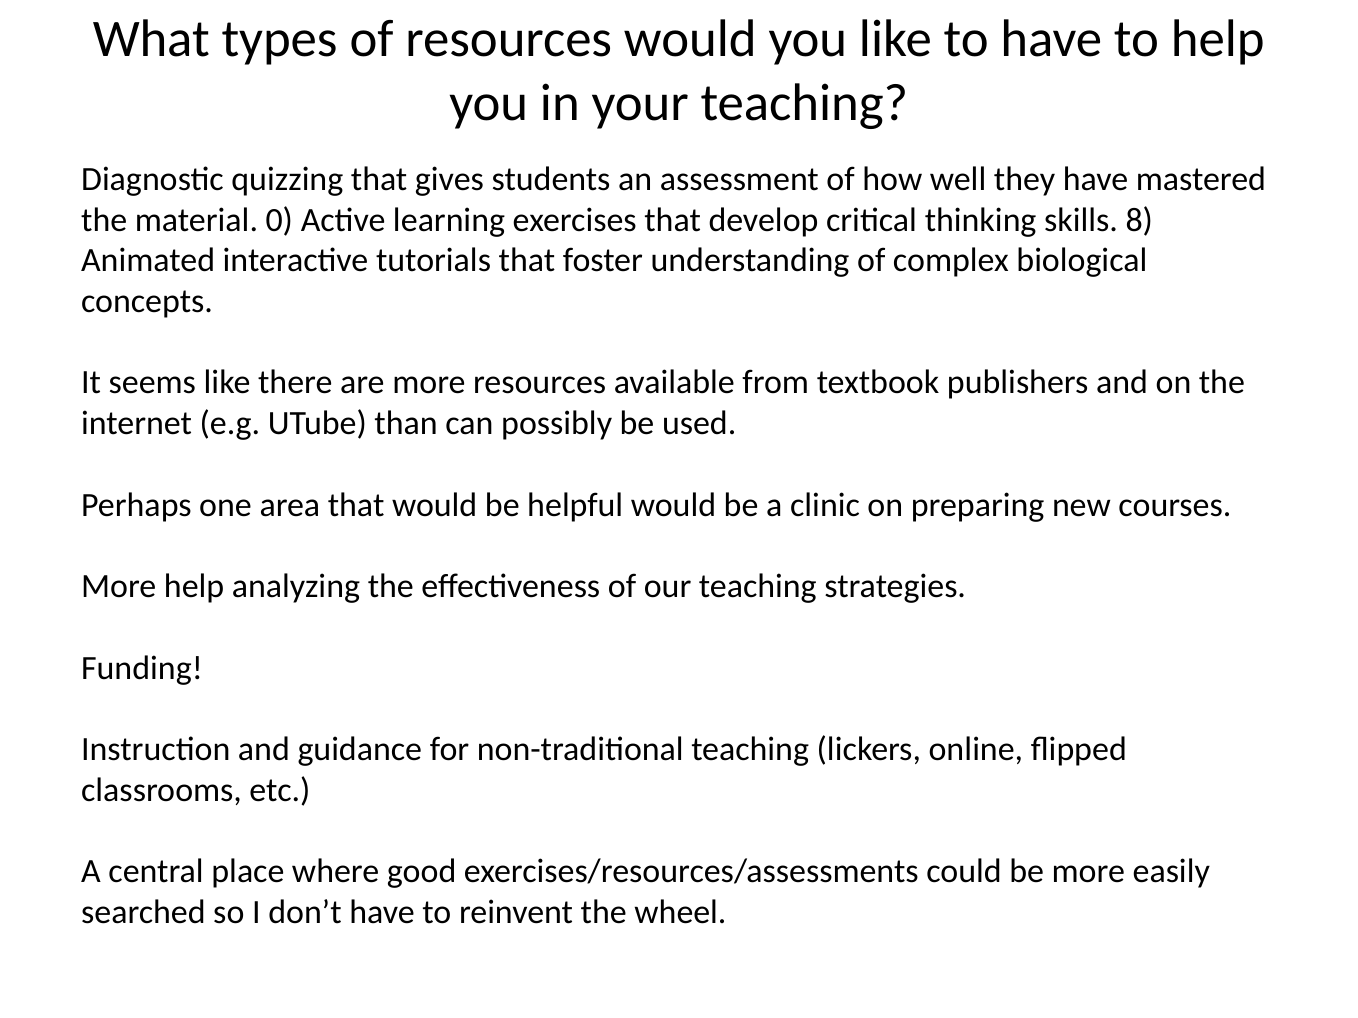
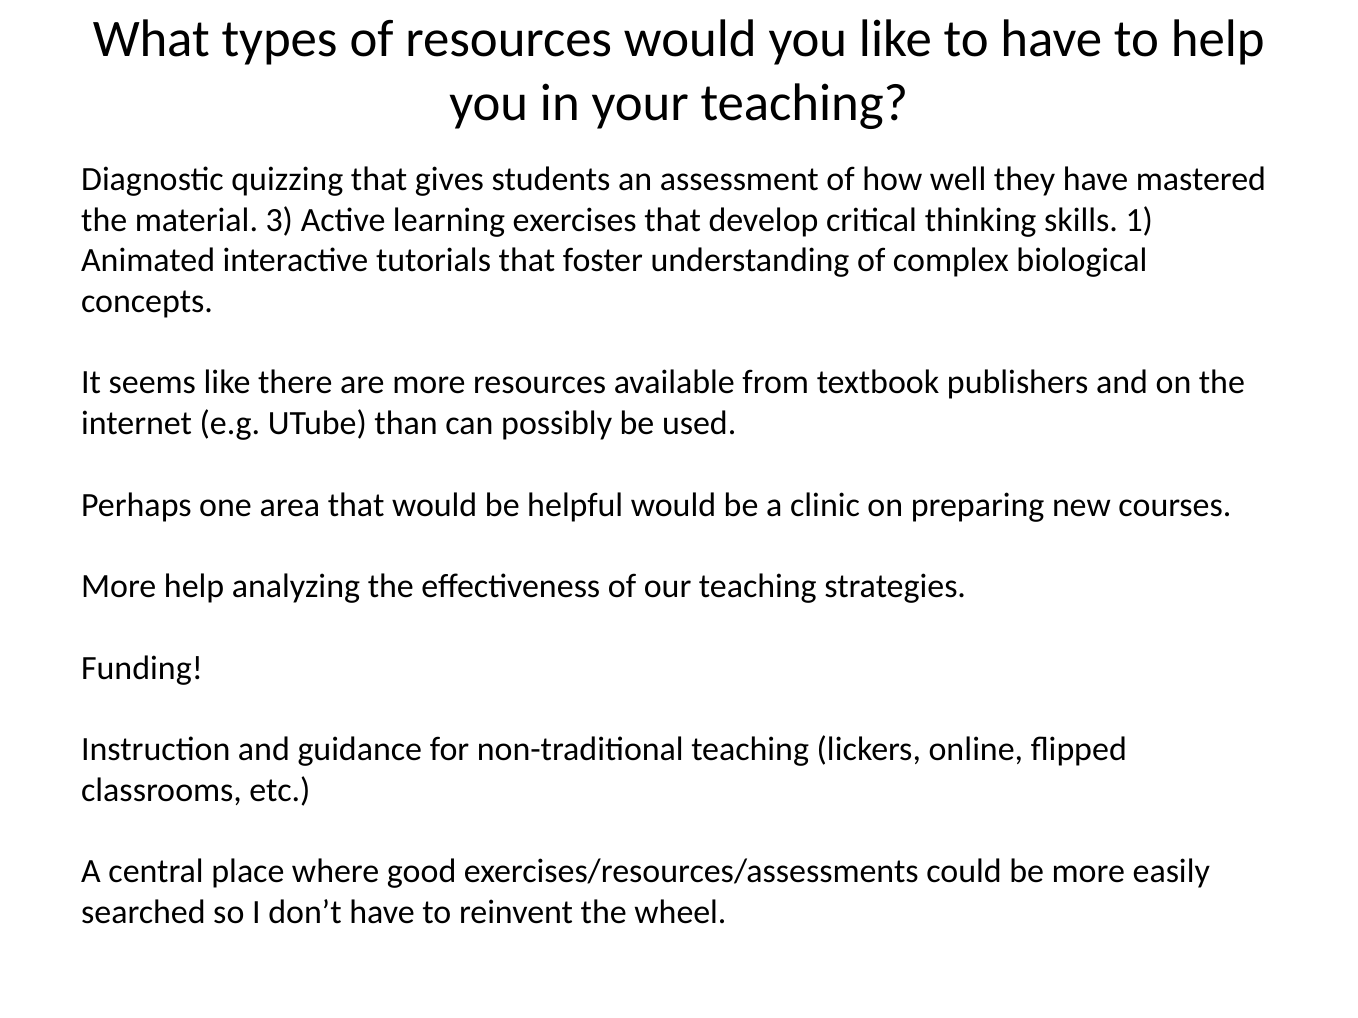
0: 0 -> 3
8: 8 -> 1
